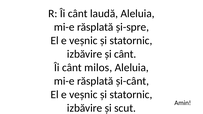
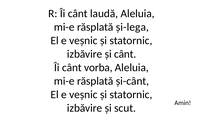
și-spre: și-spre -> și-lega
milos: milos -> vorba
